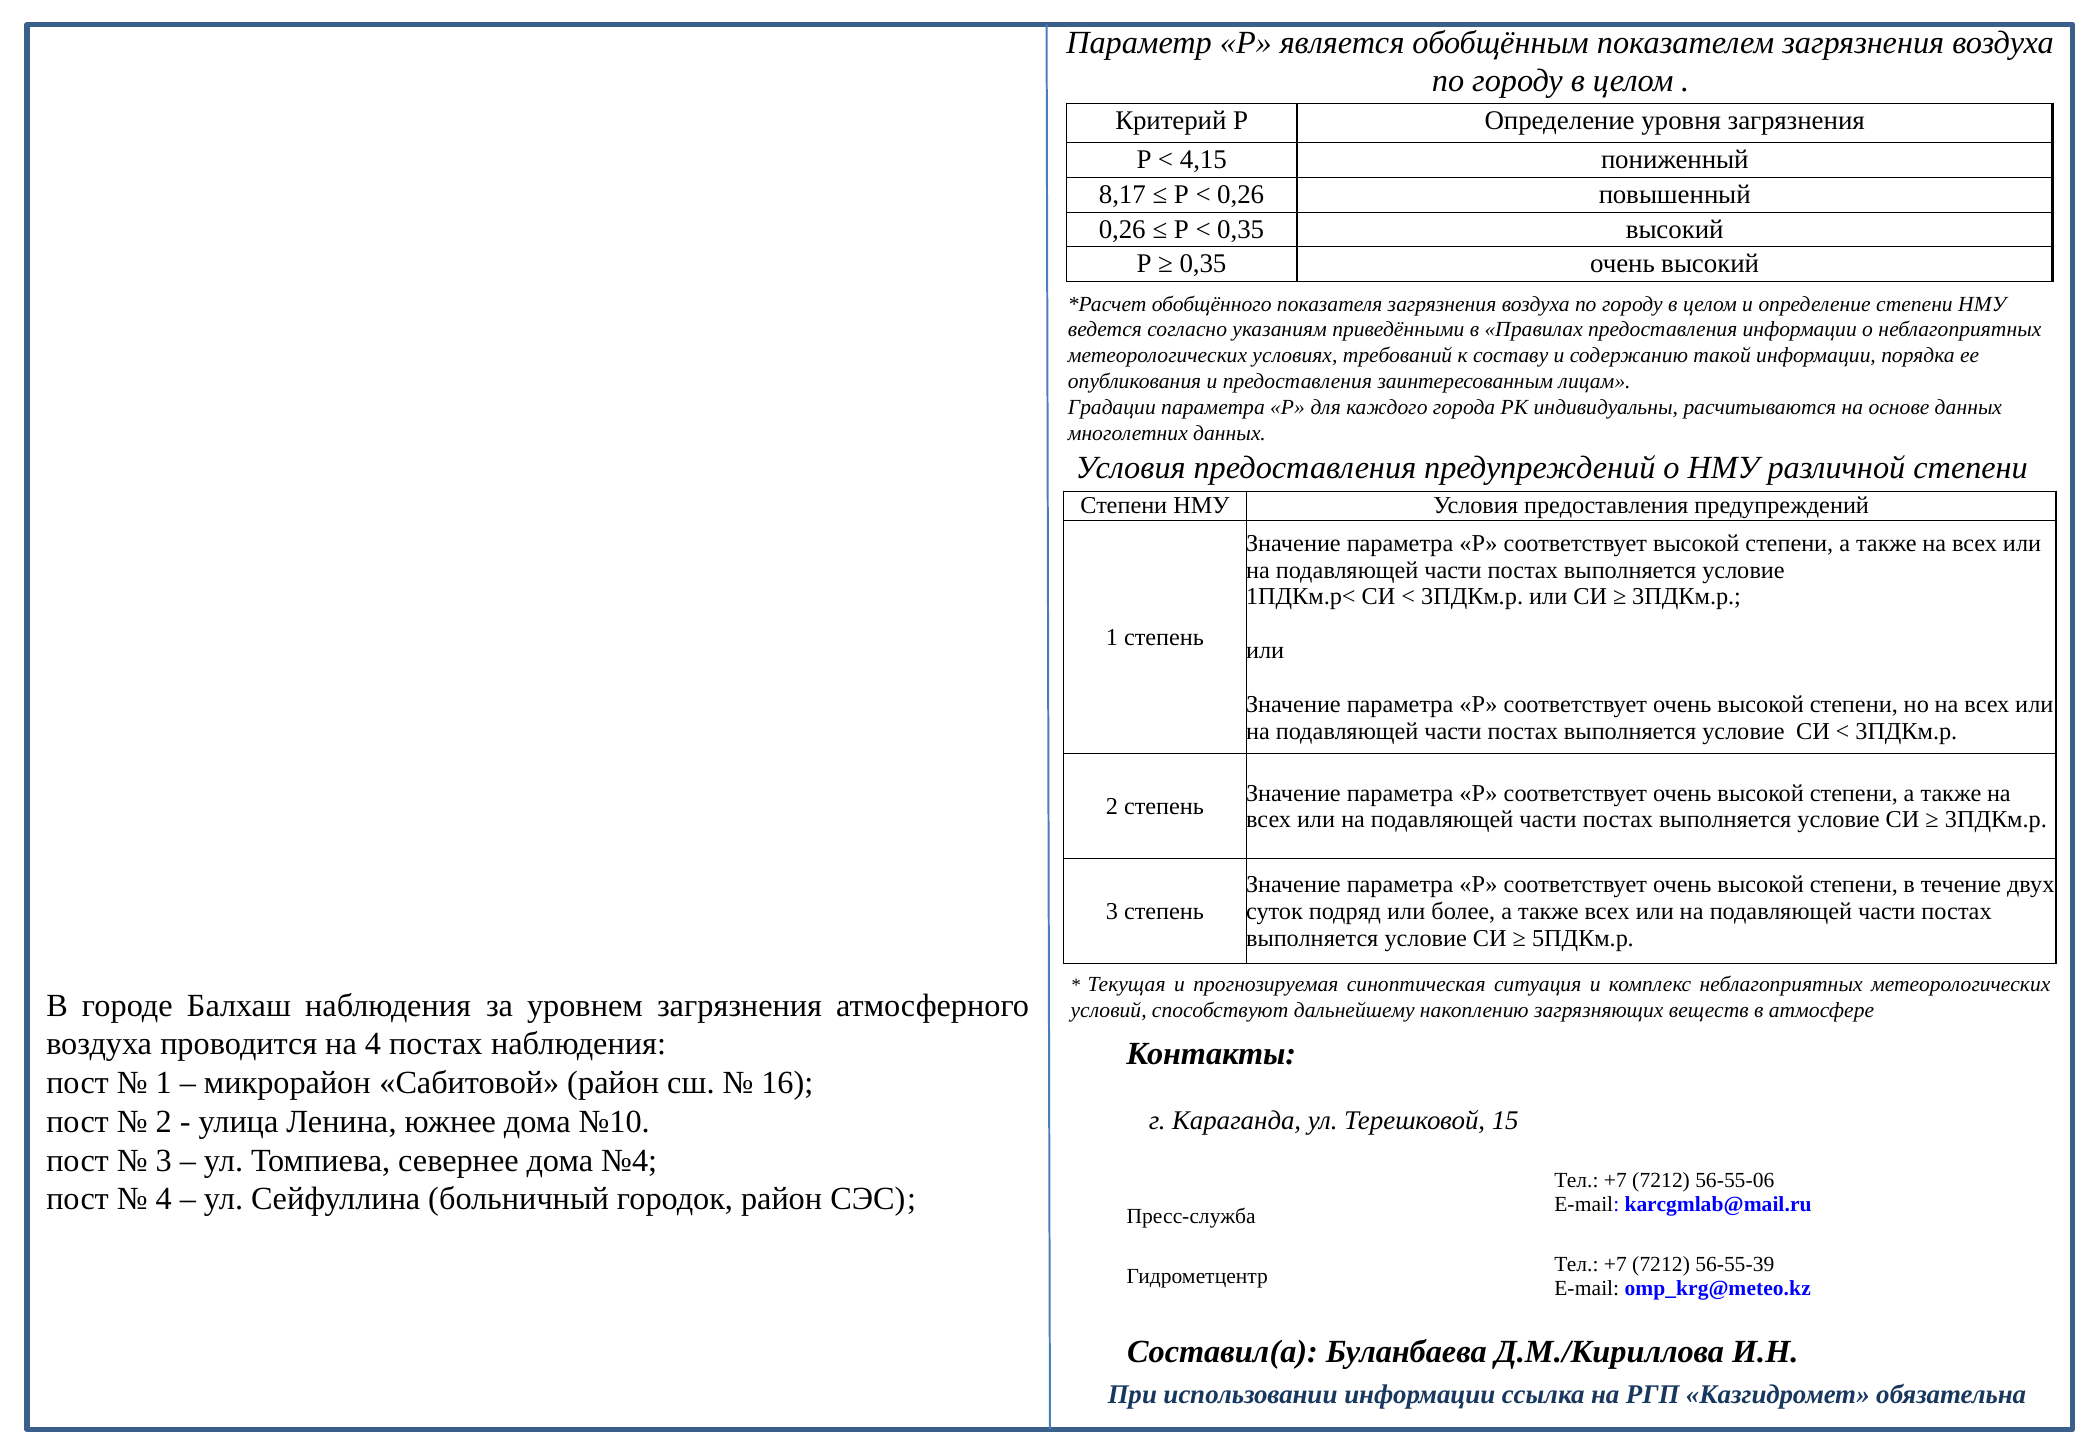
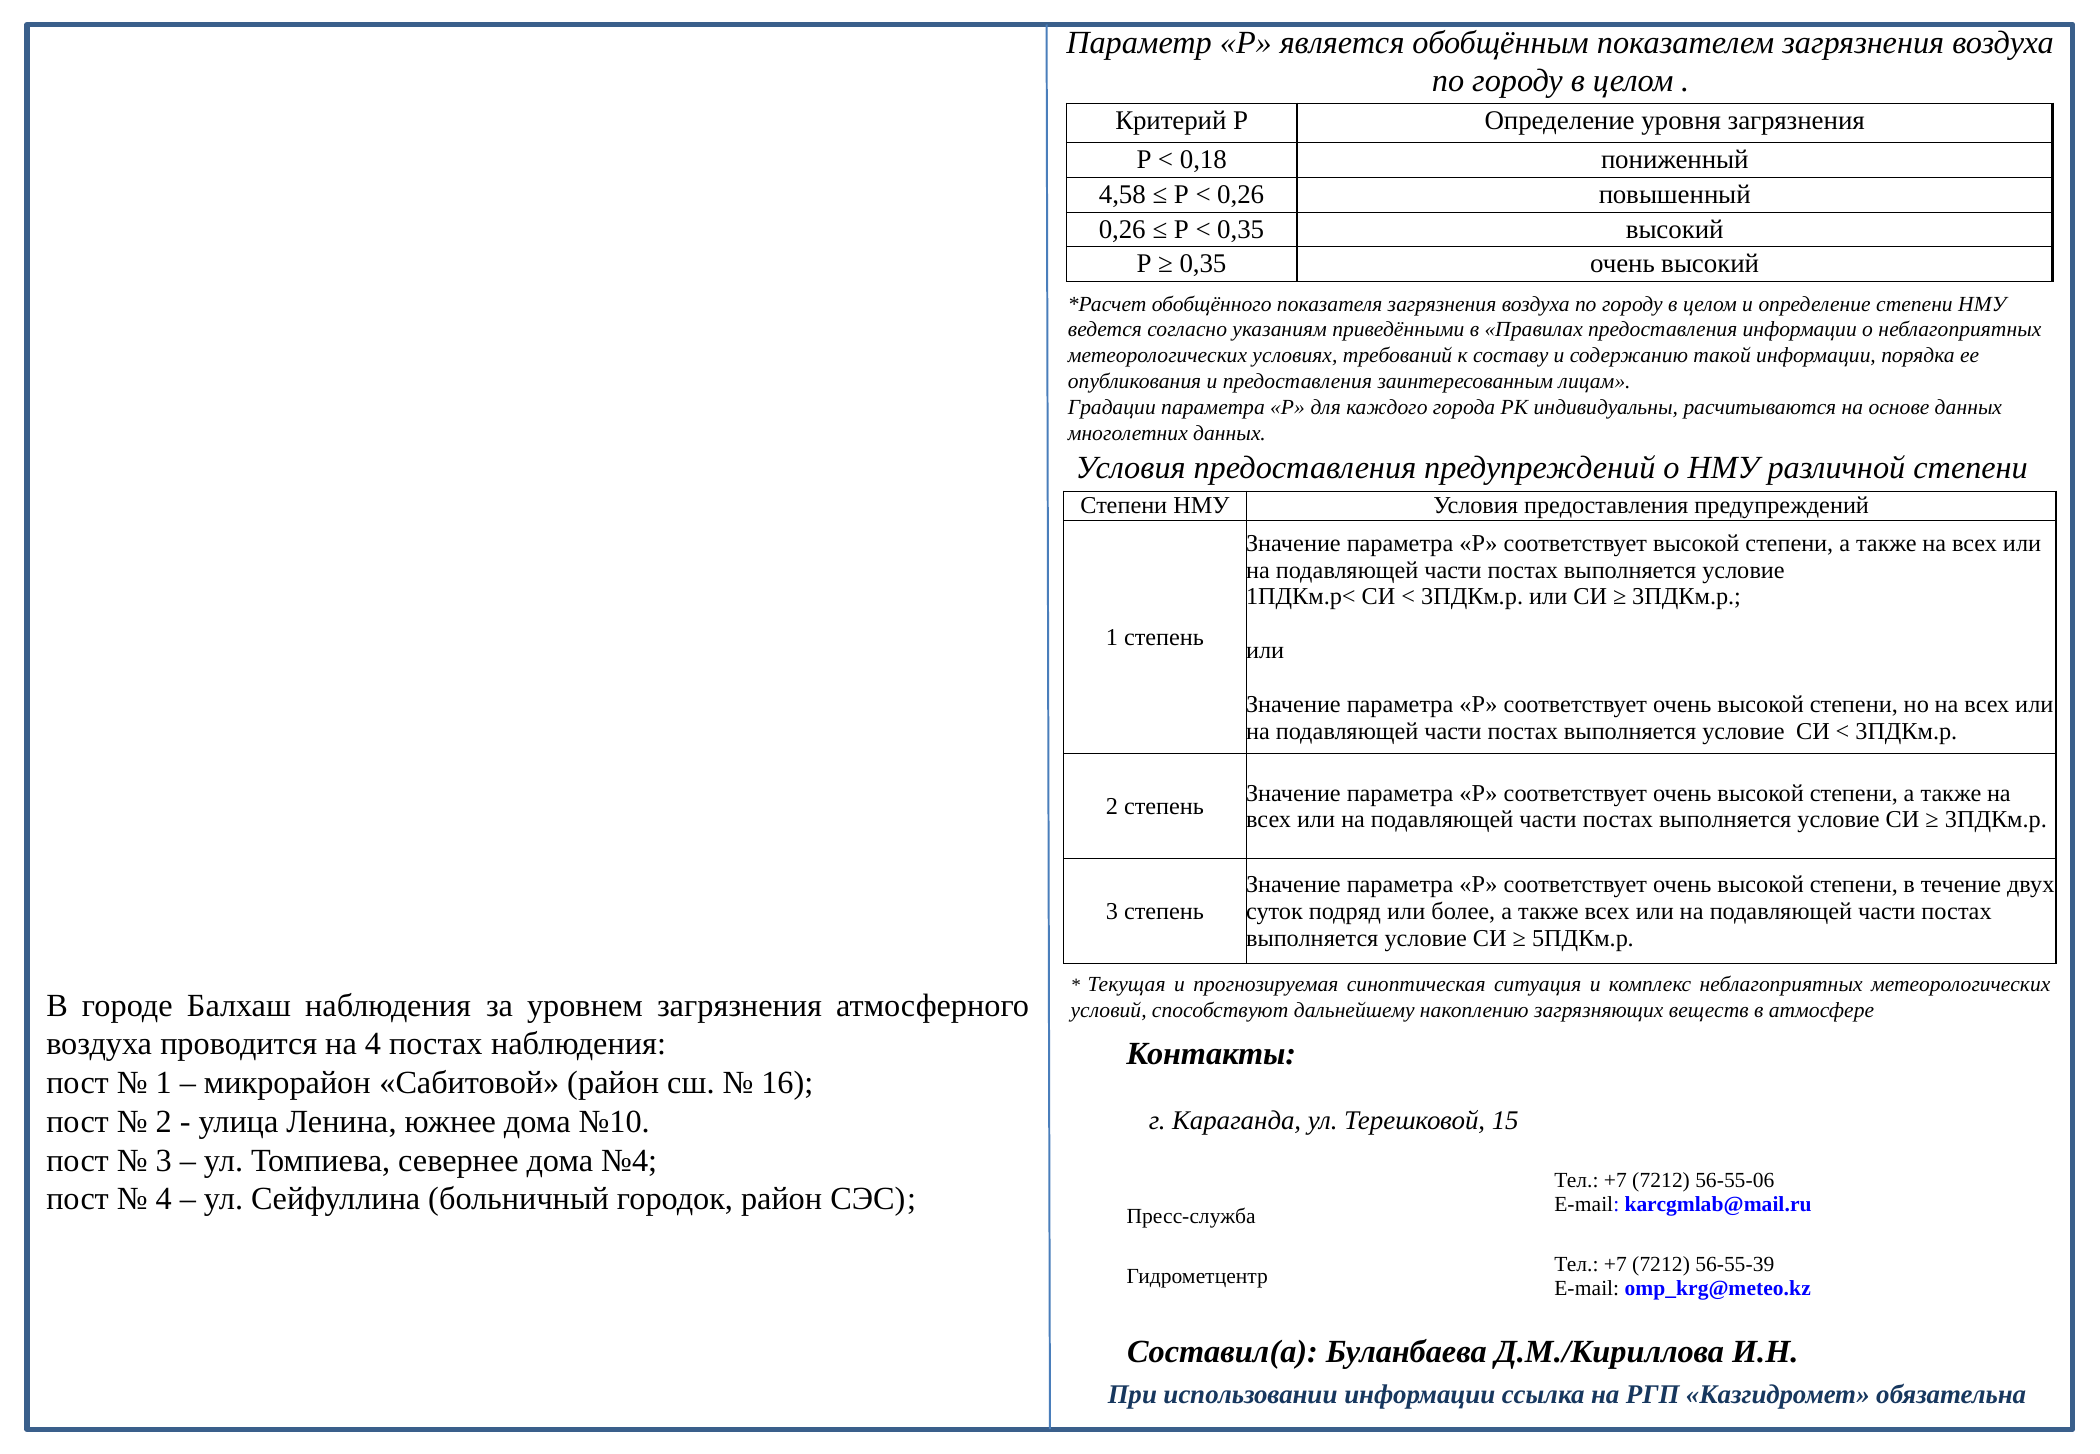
4,15: 4,15 -> 0,18
8,17: 8,17 -> 4,58
